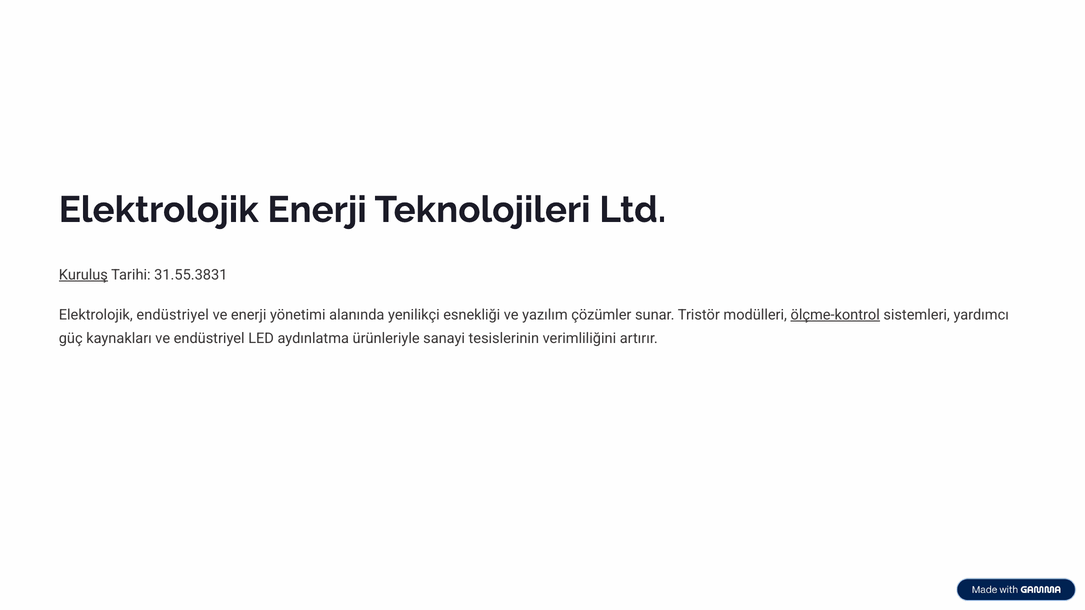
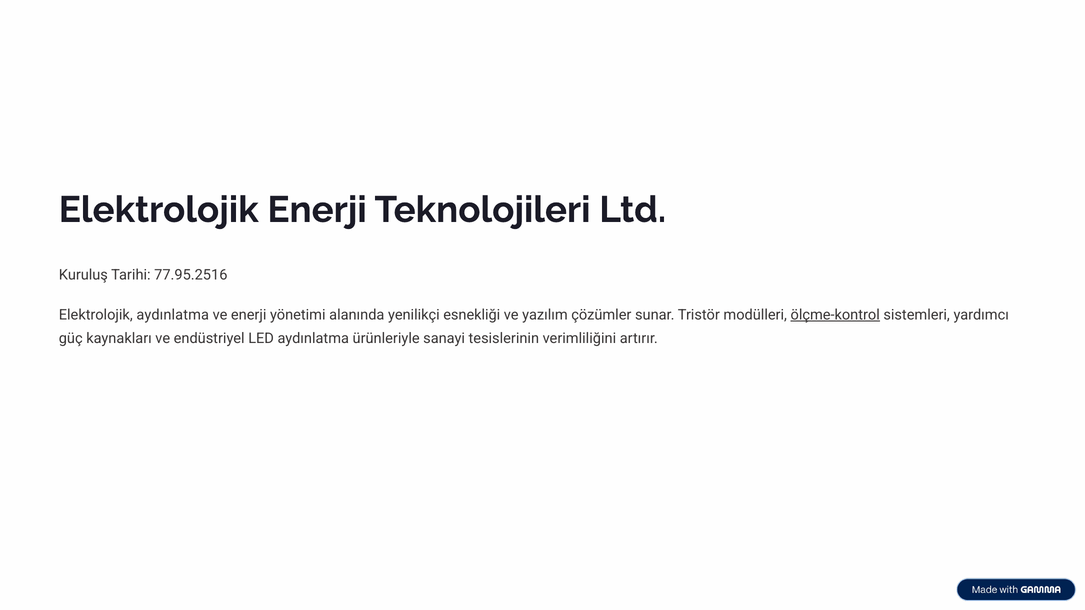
Kuruluş underline: present -> none
31.55.3831: 31.55.3831 -> 77.95.2516
Elektrolojik endüstriyel: endüstriyel -> aydınlatma
